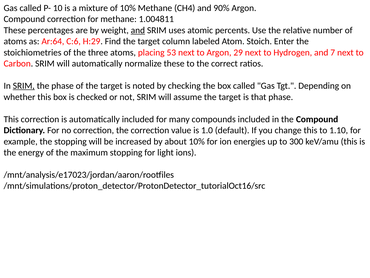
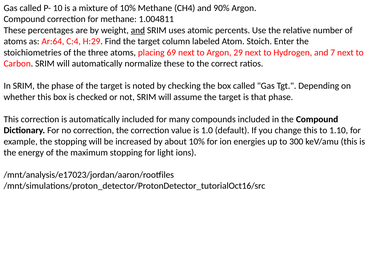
C:6: C:6 -> C:4
53: 53 -> 69
SRIM at (24, 86) underline: present -> none
